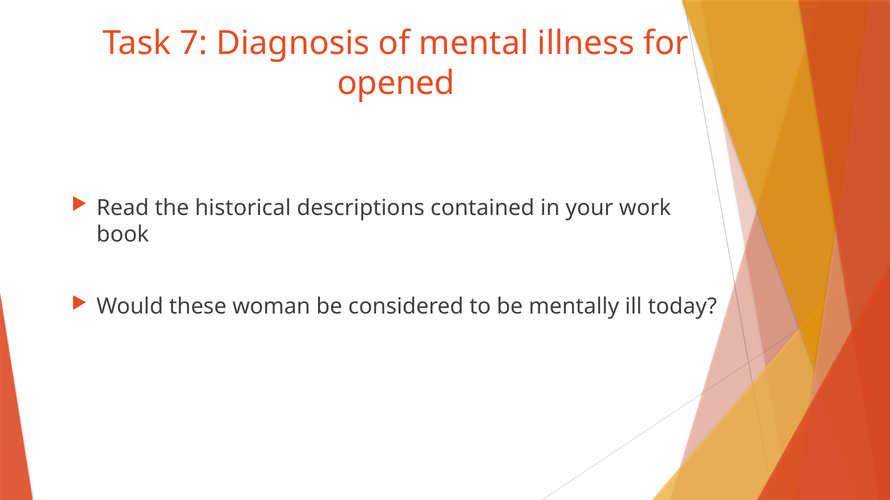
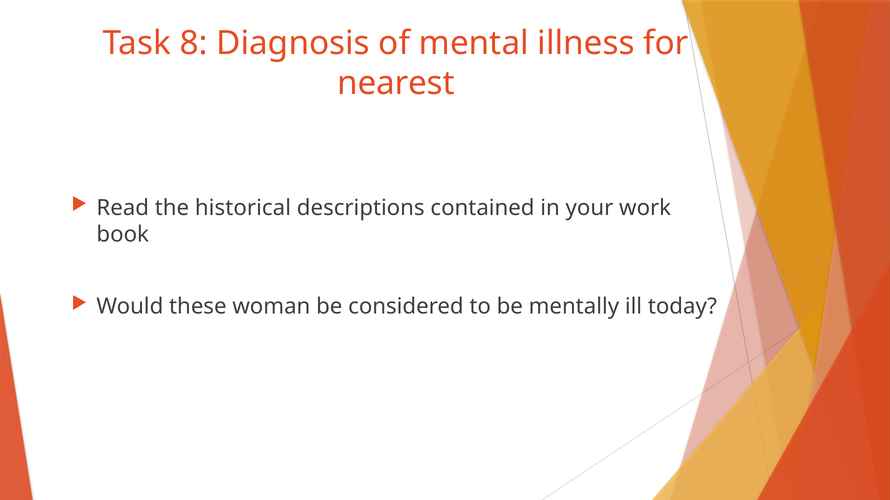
7: 7 -> 8
opened: opened -> nearest
